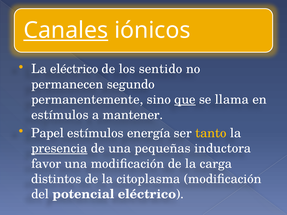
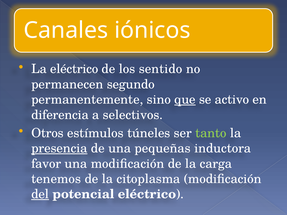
Canales underline: present -> none
llama: llama -> activo
estímulos at (60, 115): estímulos -> diferencia
mantener: mantener -> selectivos
Papel: Papel -> Otros
energía: energía -> túneles
tanto colour: yellow -> light green
distintos: distintos -> tenemos
del underline: none -> present
